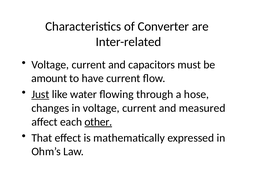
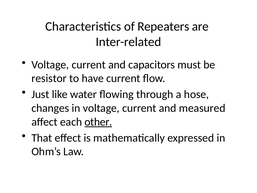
Converter: Converter -> Repeaters
amount: amount -> resistor
Just underline: present -> none
